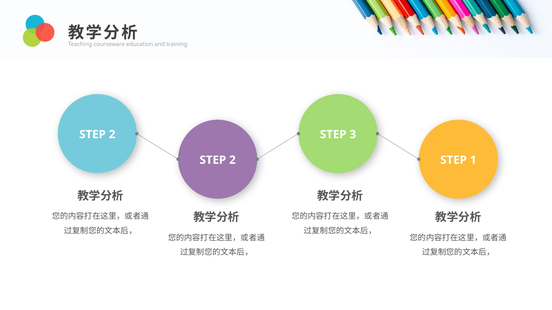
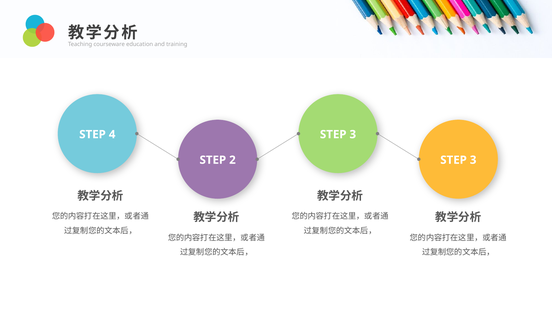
2 at (112, 135): 2 -> 4
1 at (473, 160): 1 -> 3
